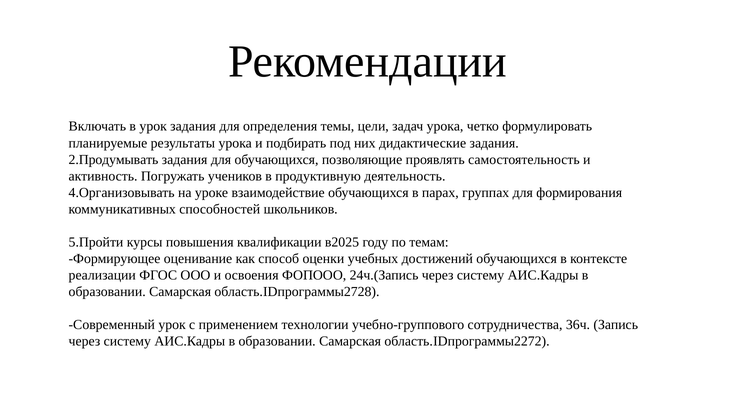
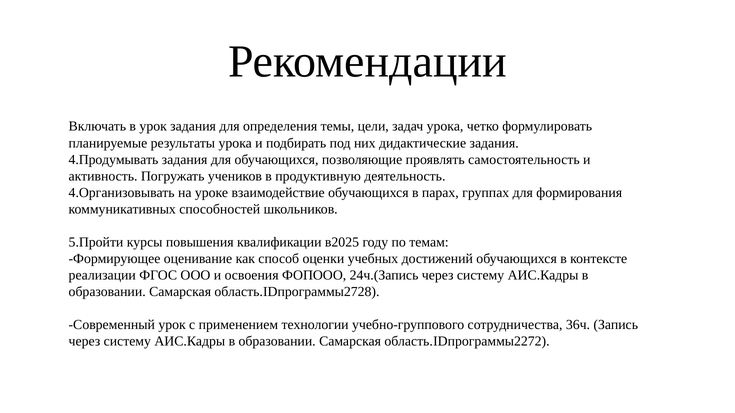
2.Продумывать: 2.Продумывать -> 4.Продумывать
